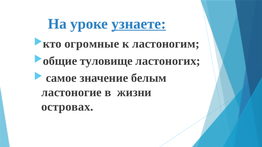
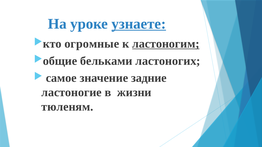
ластоногим underline: none -> present
туловище: туловище -> бельками
белым: белым -> задние
островах: островах -> тюленям
